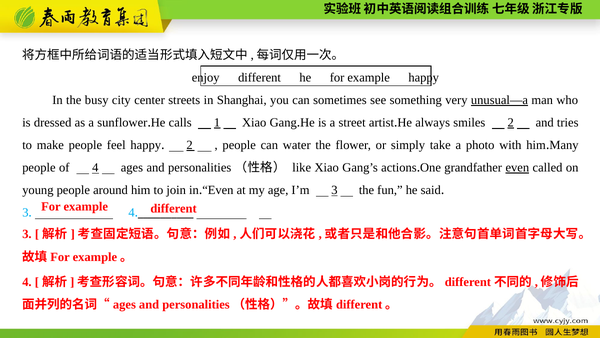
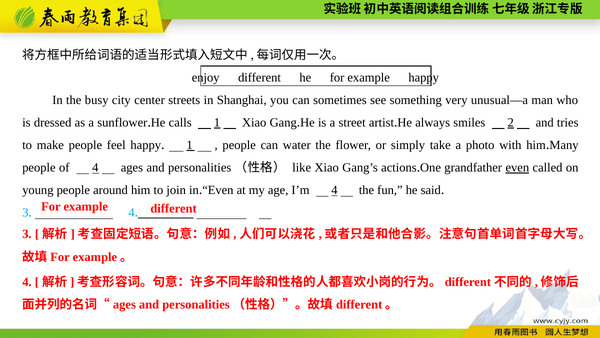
unusual—a underline: present -> none
2 at (190, 145): 2 -> 1
I’m 3: 3 -> 4
